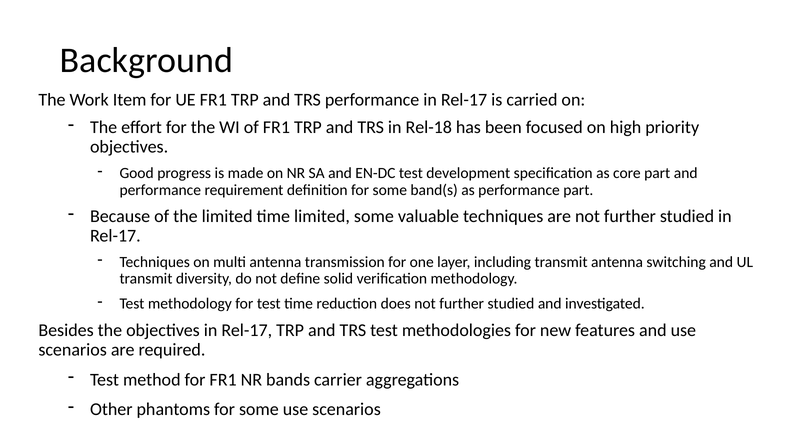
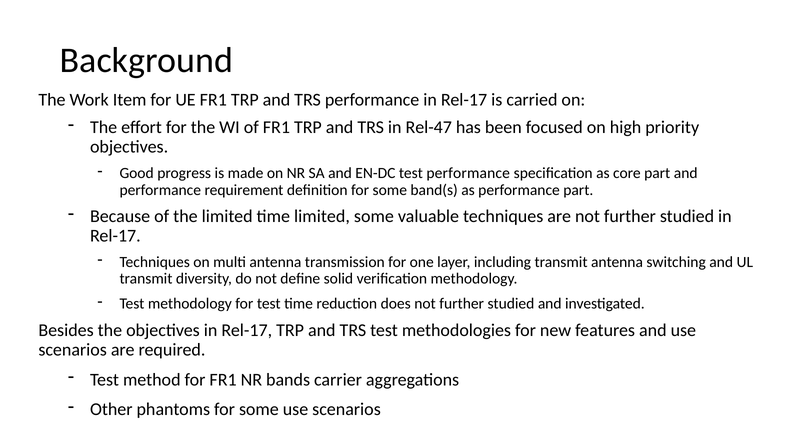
Rel-18: Rel-18 -> Rel-47
test development: development -> performance
